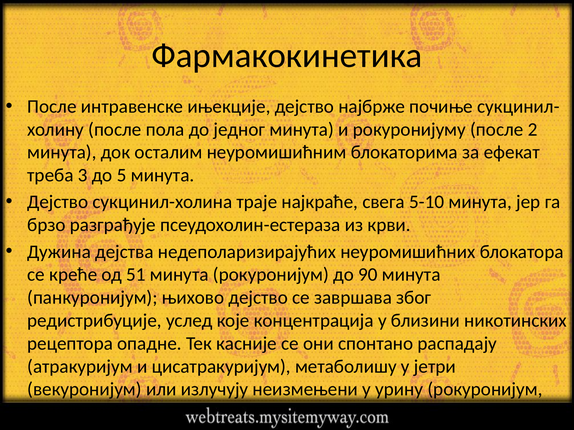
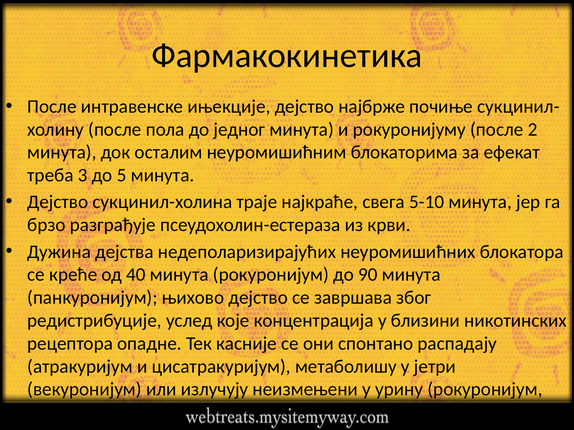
51: 51 -> 40
